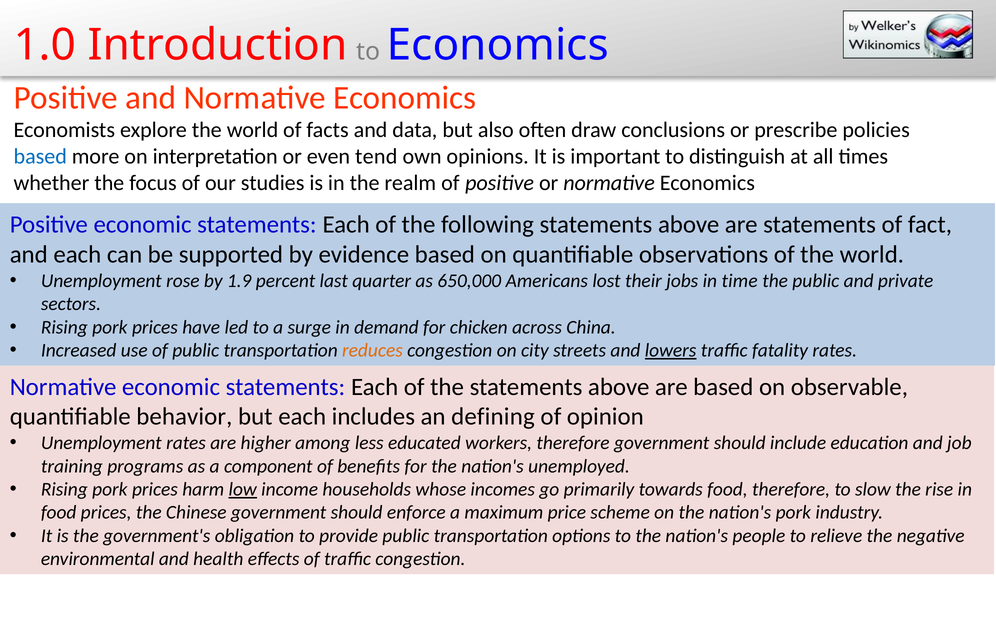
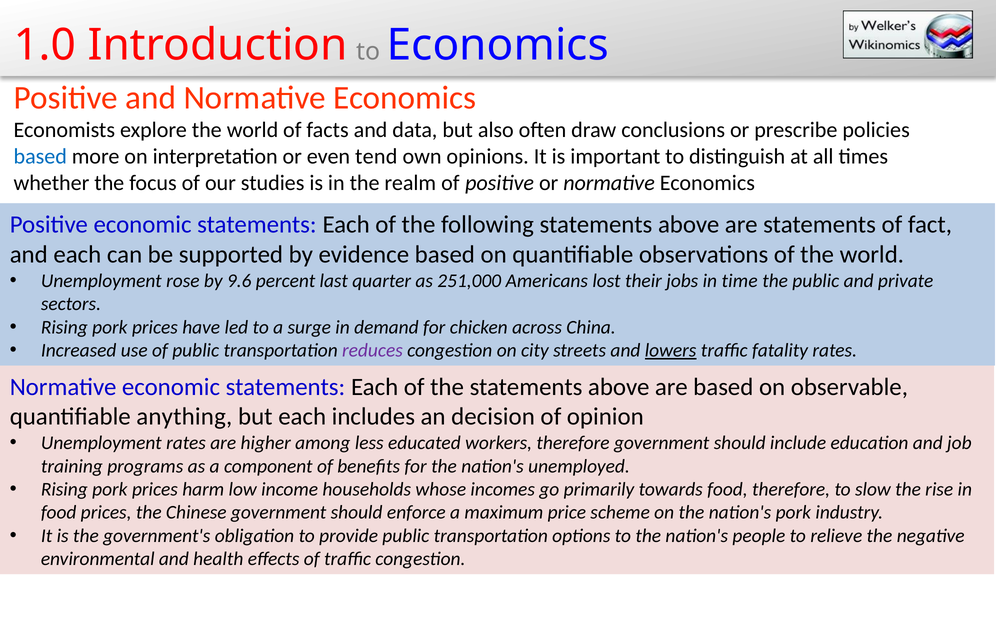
1.9: 1.9 -> 9.6
650,000: 650,000 -> 251,000
reduces colour: orange -> purple
behavior: behavior -> anything
defining: defining -> decision
low underline: present -> none
